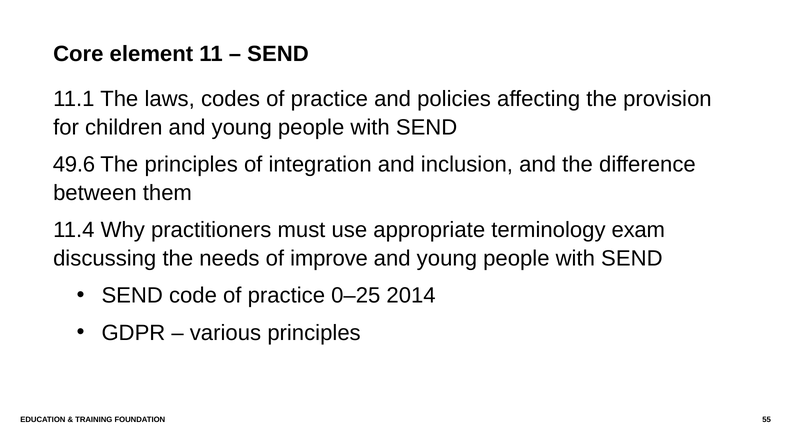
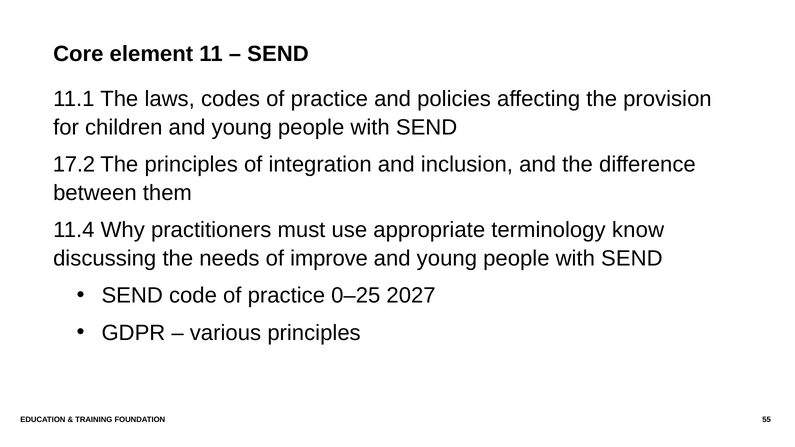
49.6: 49.6 -> 17.2
exam: exam -> know
2014: 2014 -> 2027
